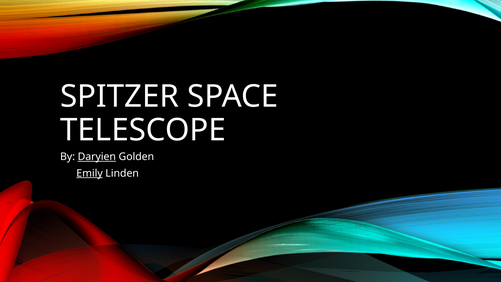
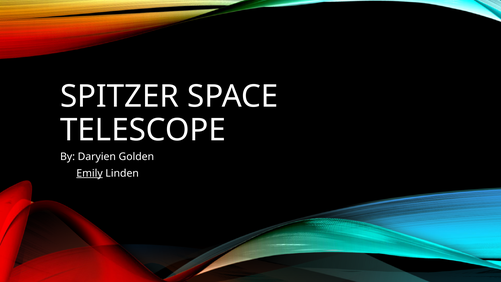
Daryien underline: present -> none
